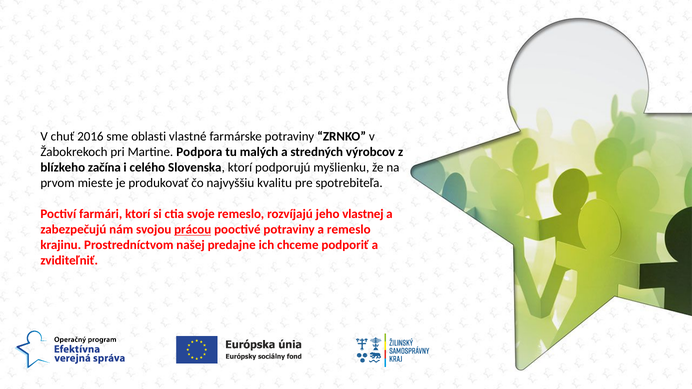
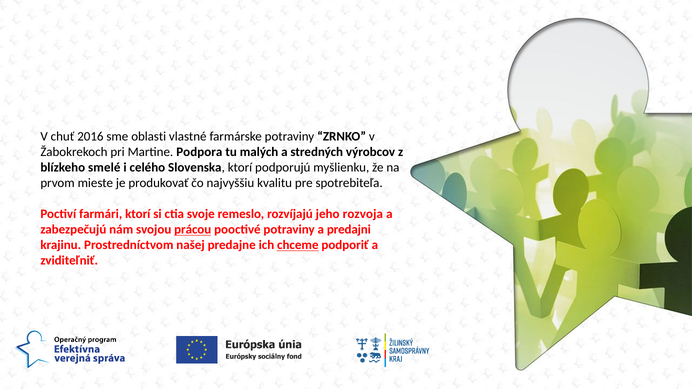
začína: začína -> smelé
vlastnej: vlastnej -> rozvoja
a remeslo: remeslo -> predajni
chceme underline: none -> present
